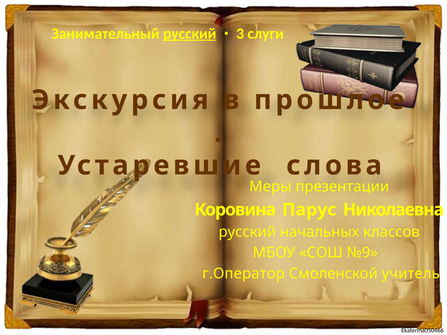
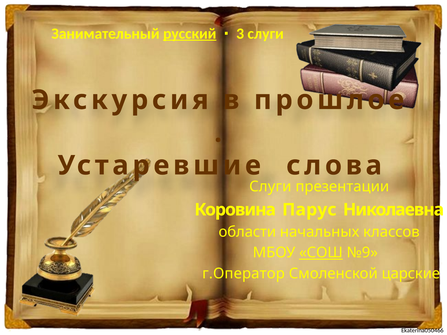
Меры at (270, 187): Меры -> Слуги
русский at (247, 232): русский -> области
СОШ underline: none -> present
учитель: учитель -> царские
